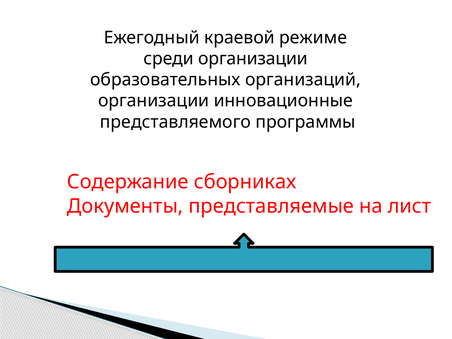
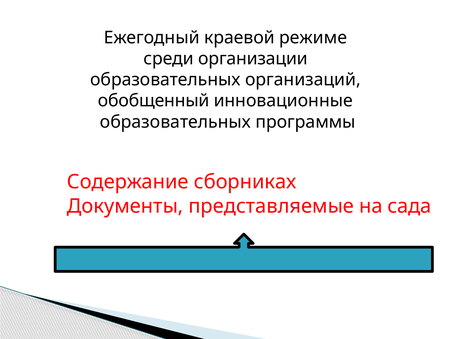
организации at (154, 101): организации -> обобщенный
представляемого at (175, 122): представляемого -> образовательных
лист: лист -> сада
